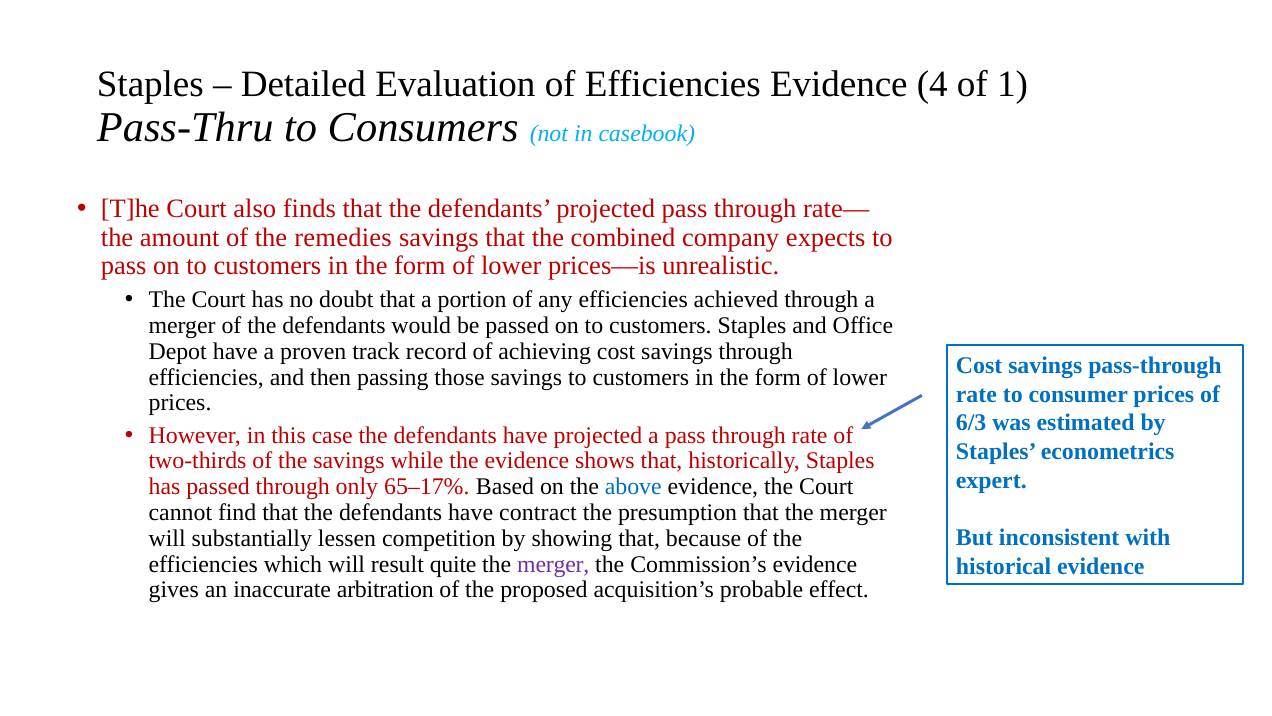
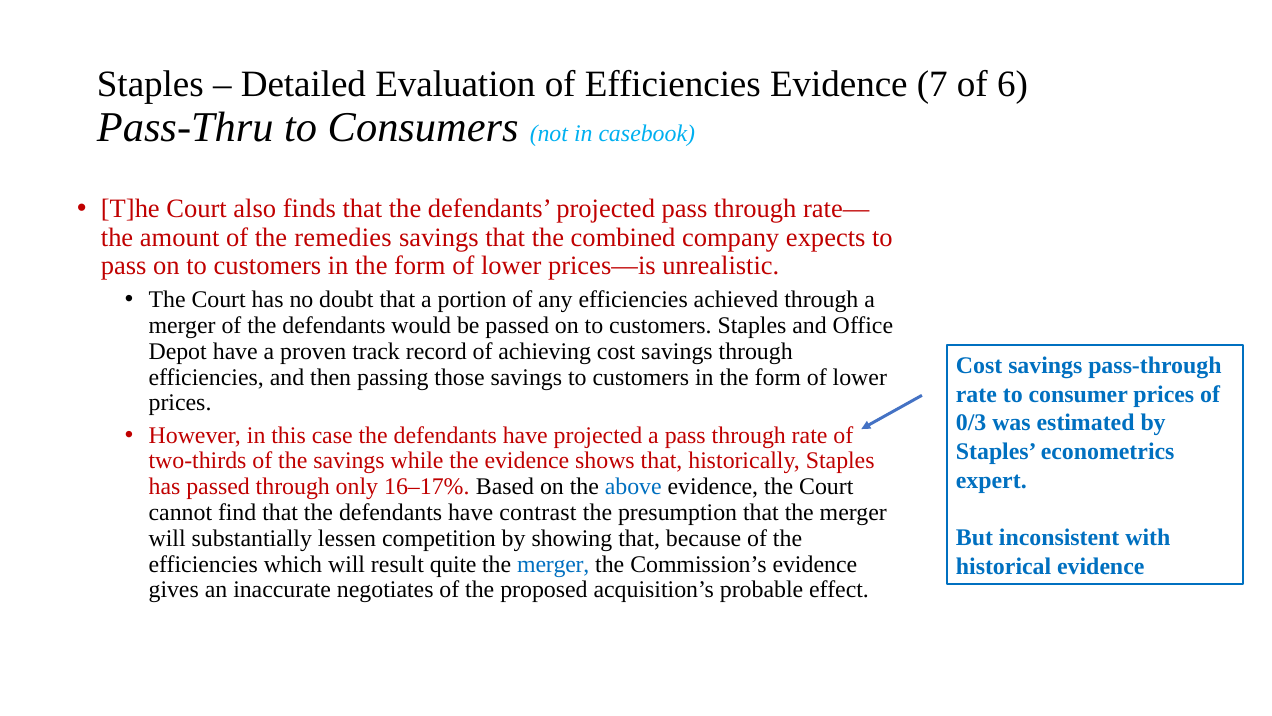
4: 4 -> 7
1: 1 -> 6
6/3: 6/3 -> 0/3
65–17%: 65–17% -> 16–17%
contract: contract -> contrast
merger at (553, 564) colour: purple -> blue
arbitration: arbitration -> negotiates
